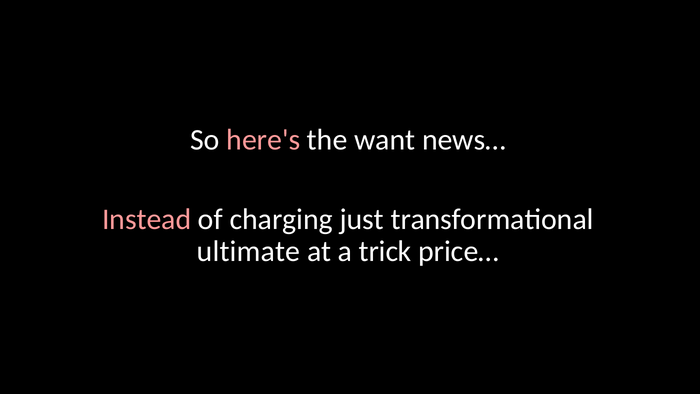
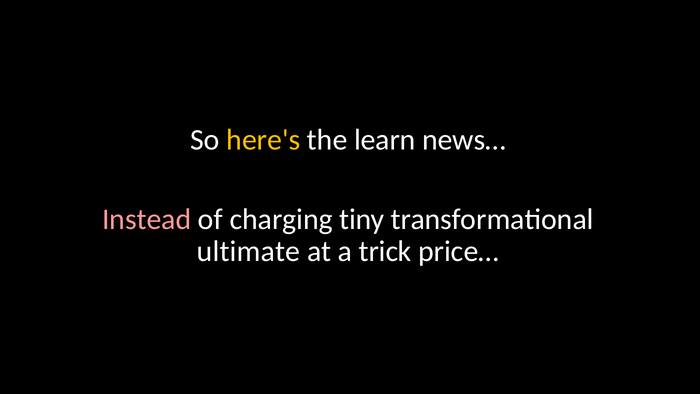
here's colour: pink -> yellow
want: want -> learn
just: just -> tiny
